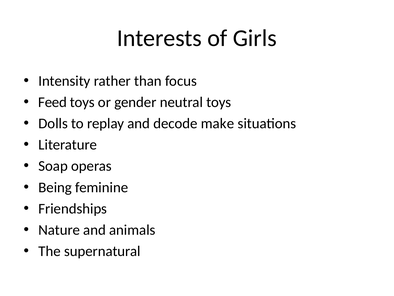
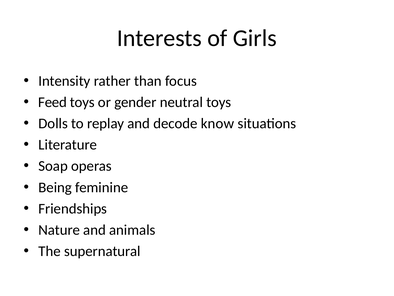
make: make -> know
